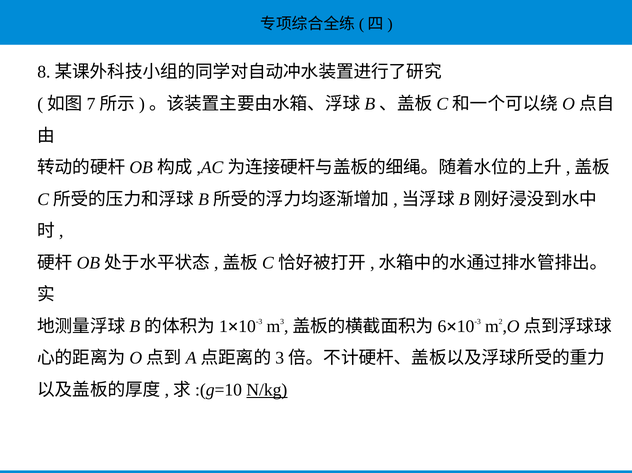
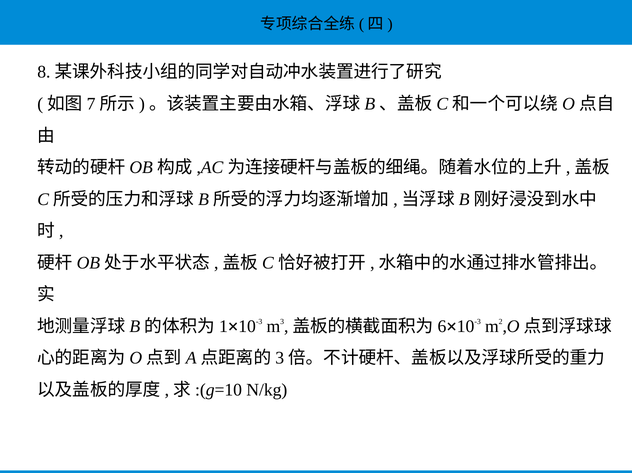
N/kg underline: present -> none
